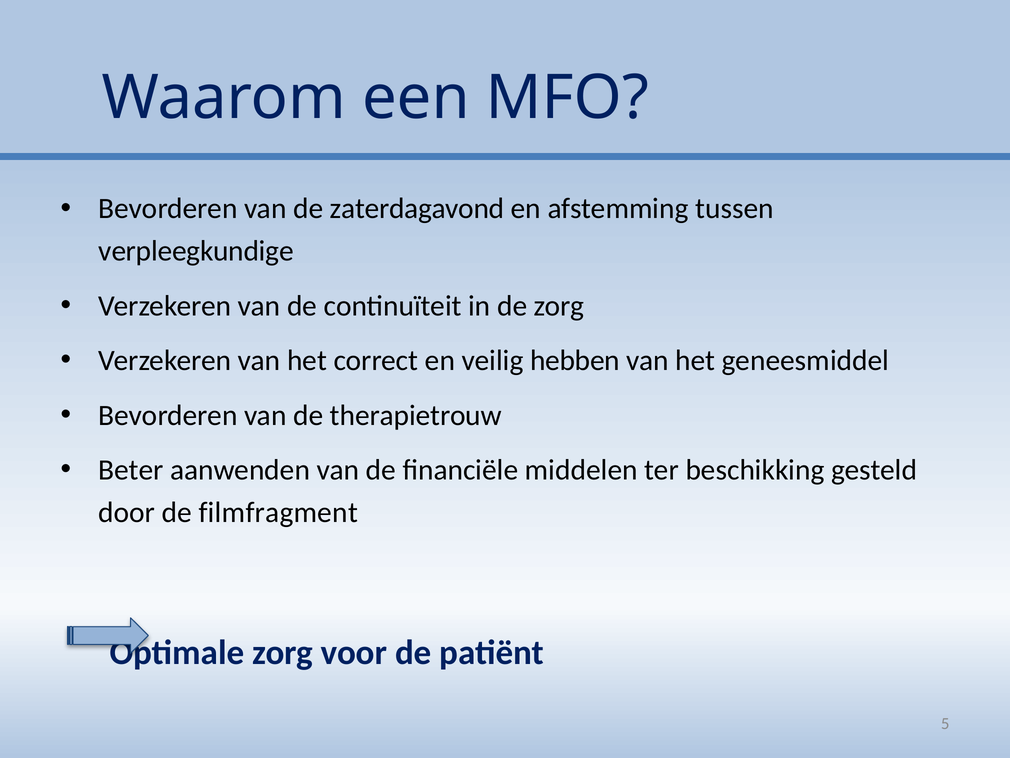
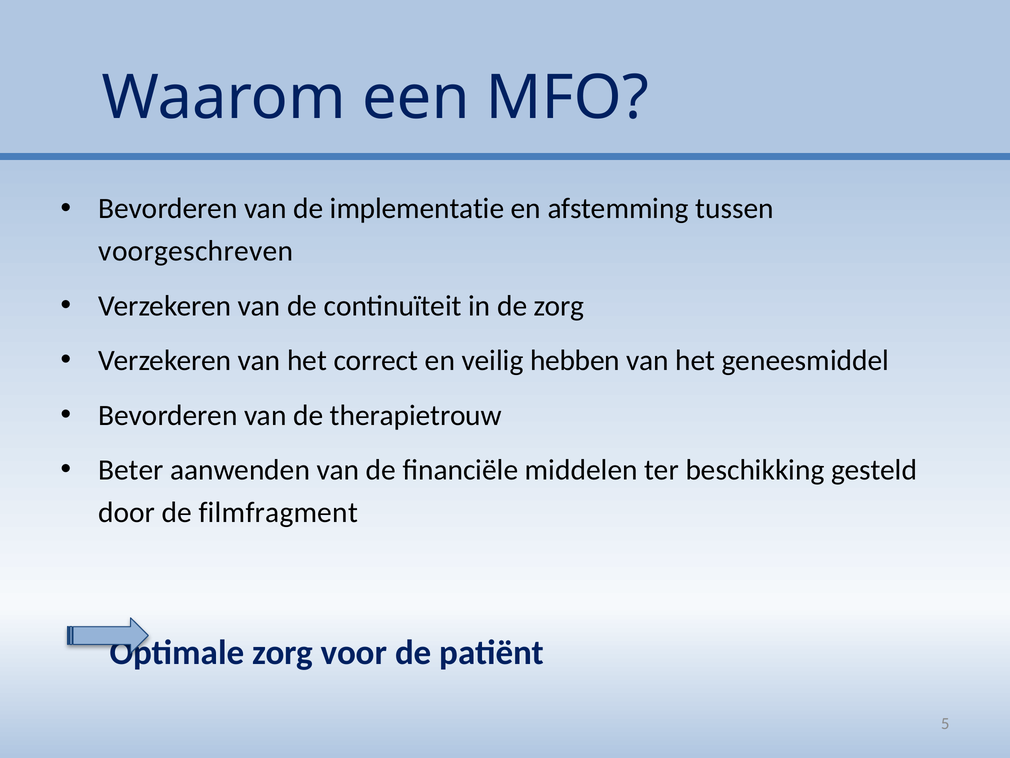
zaterdagavond: zaterdagavond -> implementatie
verpleegkundige: verpleegkundige -> voorgeschreven
